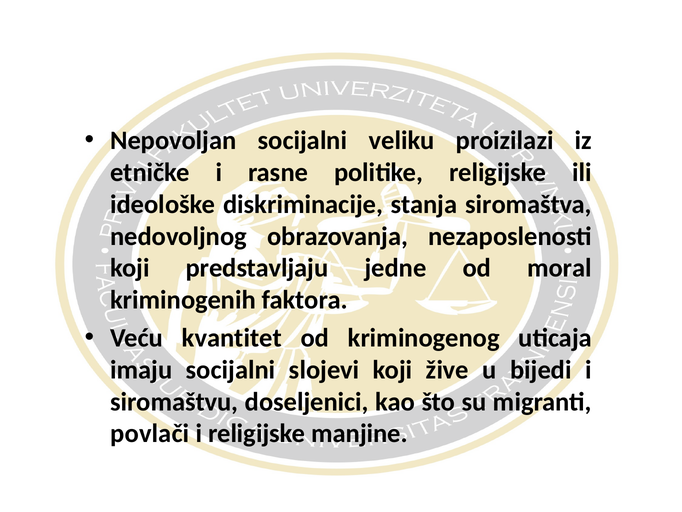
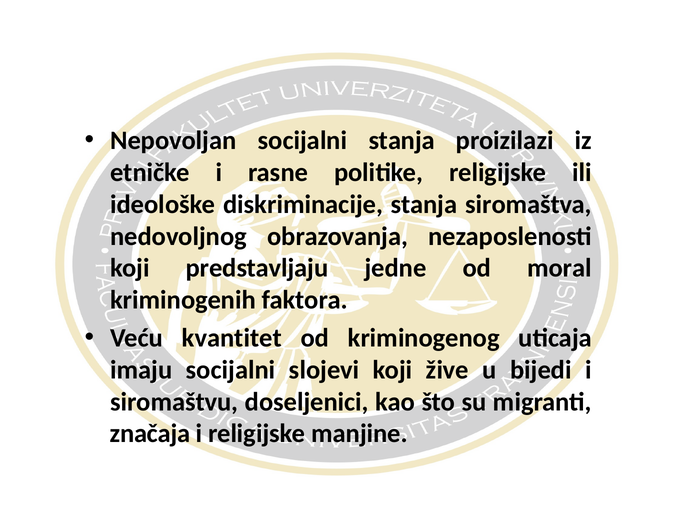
socijalni veliku: veliku -> stanja
povlači: povlači -> značaja
